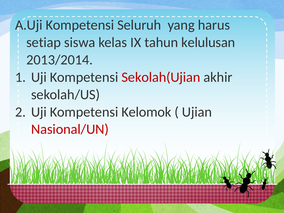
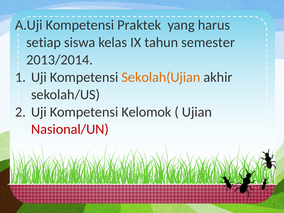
Seluruh: Seluruh -> Praktek
kelulusan: kelulusan -> semester
Sekolah(Ujian colour: red -> orange
